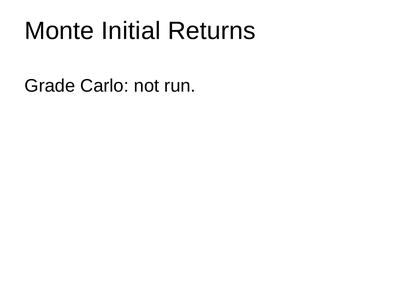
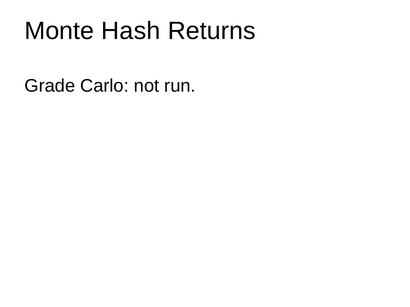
Initial: Initial -> Hash
